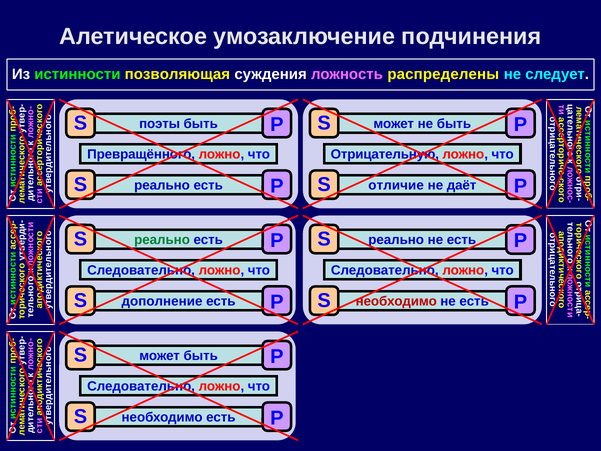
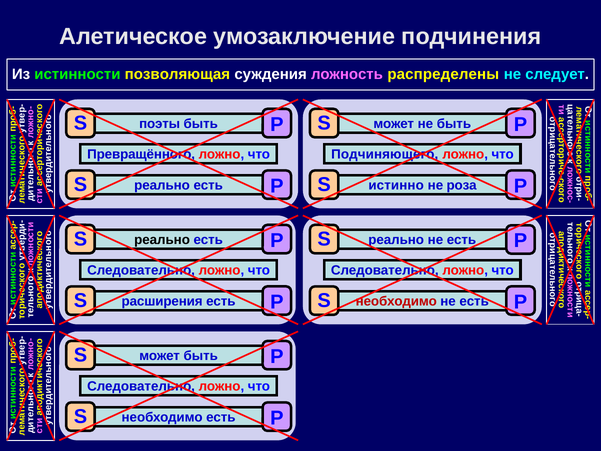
Отрицательную: Отрицательную -> Подчиняющего
отличие: отличие -> истинно
даёт: даёт -> роза
реально at (162, 240) colour: green -> black
дополнение: дополнение -> расширения
